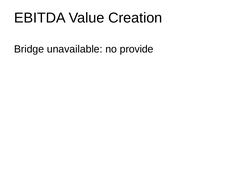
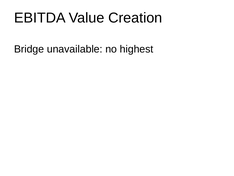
provide: provide -> highest
